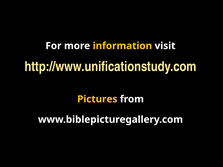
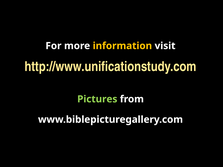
Pictures colour: yellow -> light green
